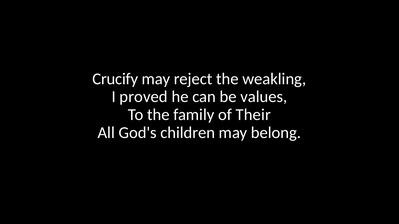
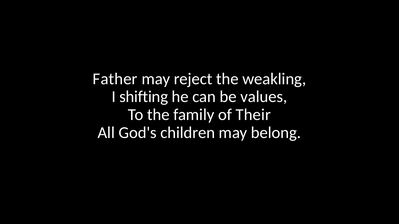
Crucify: Crucify -> Father
proved: proved -> shifting
